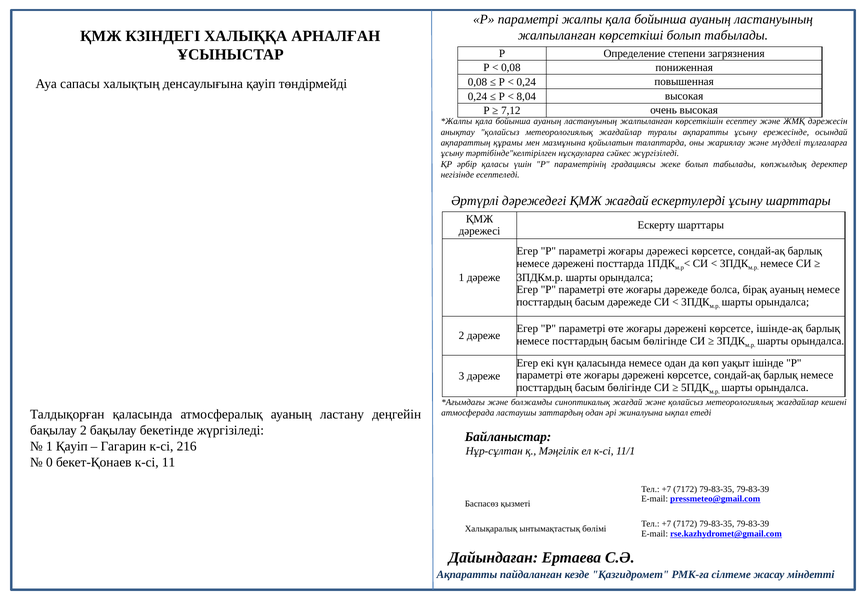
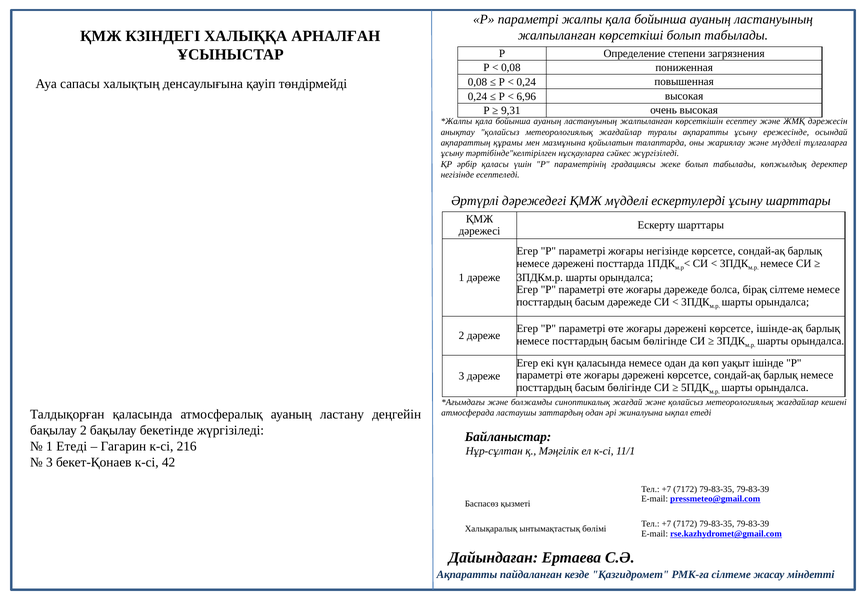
8,04: 8,04 -> 6,96
7,12: 7,12 -> 9,31
ҚМЖ жағдай: жағдай -> мүдделі
жоғары дәрежесі: дәрежесі -> негізінде
бірақ ауаның: ауаның -> сілтеме
1 Қауіп: Қауіп -> Етеді
0 at (49, 462): 0 -> 3
11: 11 -> 42
